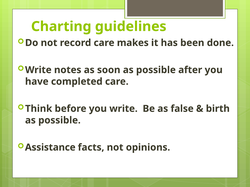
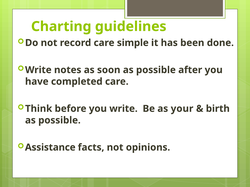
makes: makes -> simple
false: false -> your
